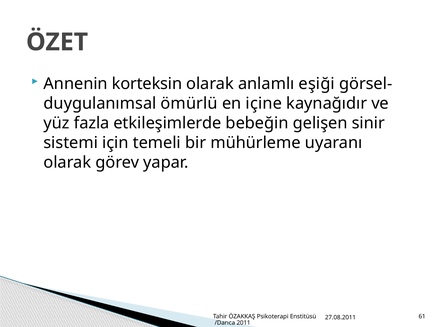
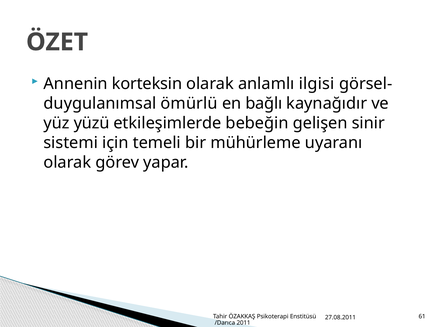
eşiği: eşiği -> ilgisi
içine: içine -> bağlı
fazla: fazla -> yüzü
